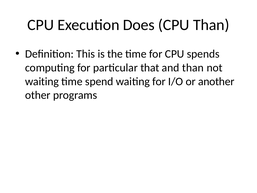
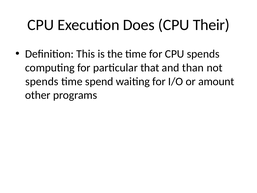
CPU Than: Than -> Their
waiting at (42, 81): waiting -> spends
another: another -> amount
